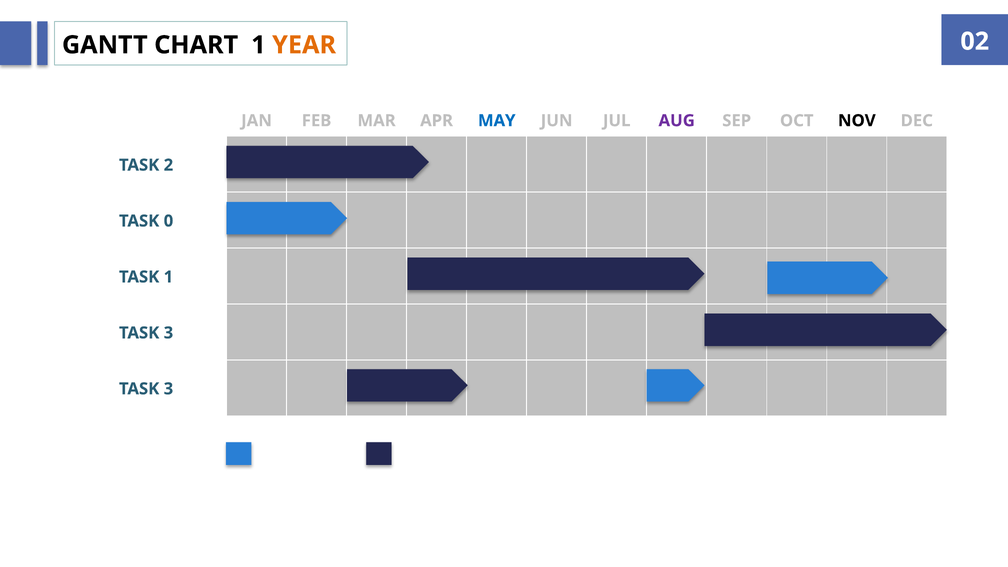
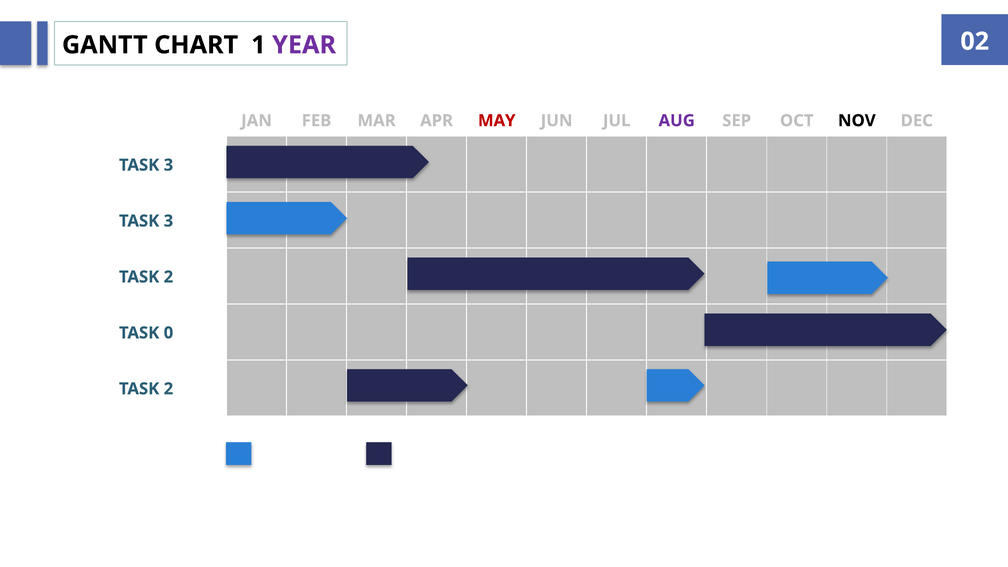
YEAR colour: orange -> purple
MAY colour: blue -> red
2 at (168, 165): 2 -> 3
0 at (168, 221): 0 -> 3
1 at (168, 277): 1 -> 2
3 at (168, 333): 3 -> 0
3 at (168, 389): 3 -> 2
